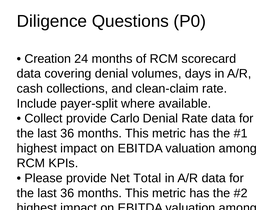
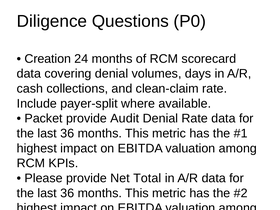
Collect at (44, 118): Collect -> Packet
Carlo: Carlo -> Audit
